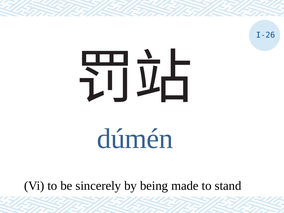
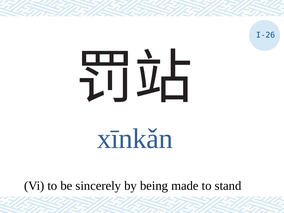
dúmén: dúmén -> xīnkǎn
